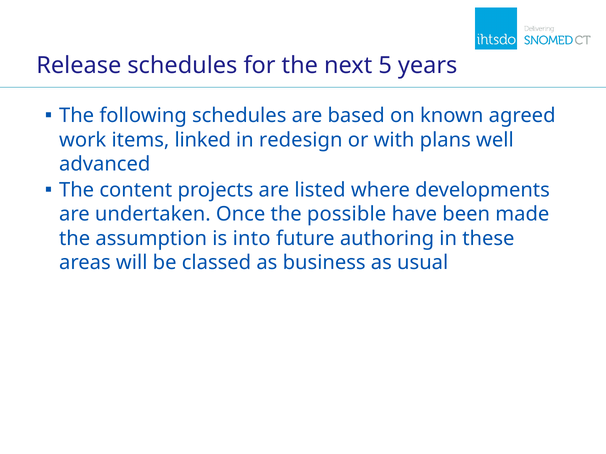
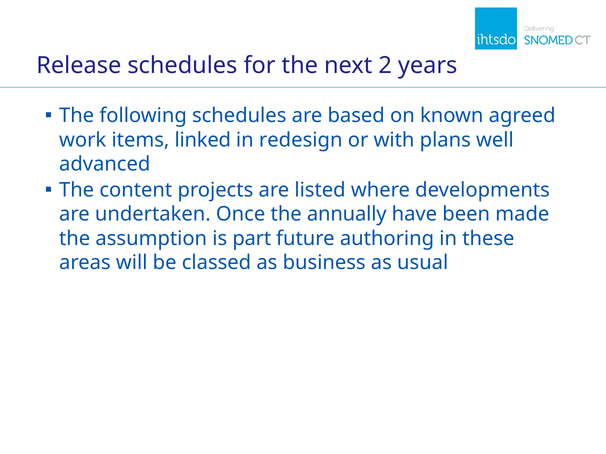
5: 5 -> 2
possible: possible -> annually
into: into -> part
